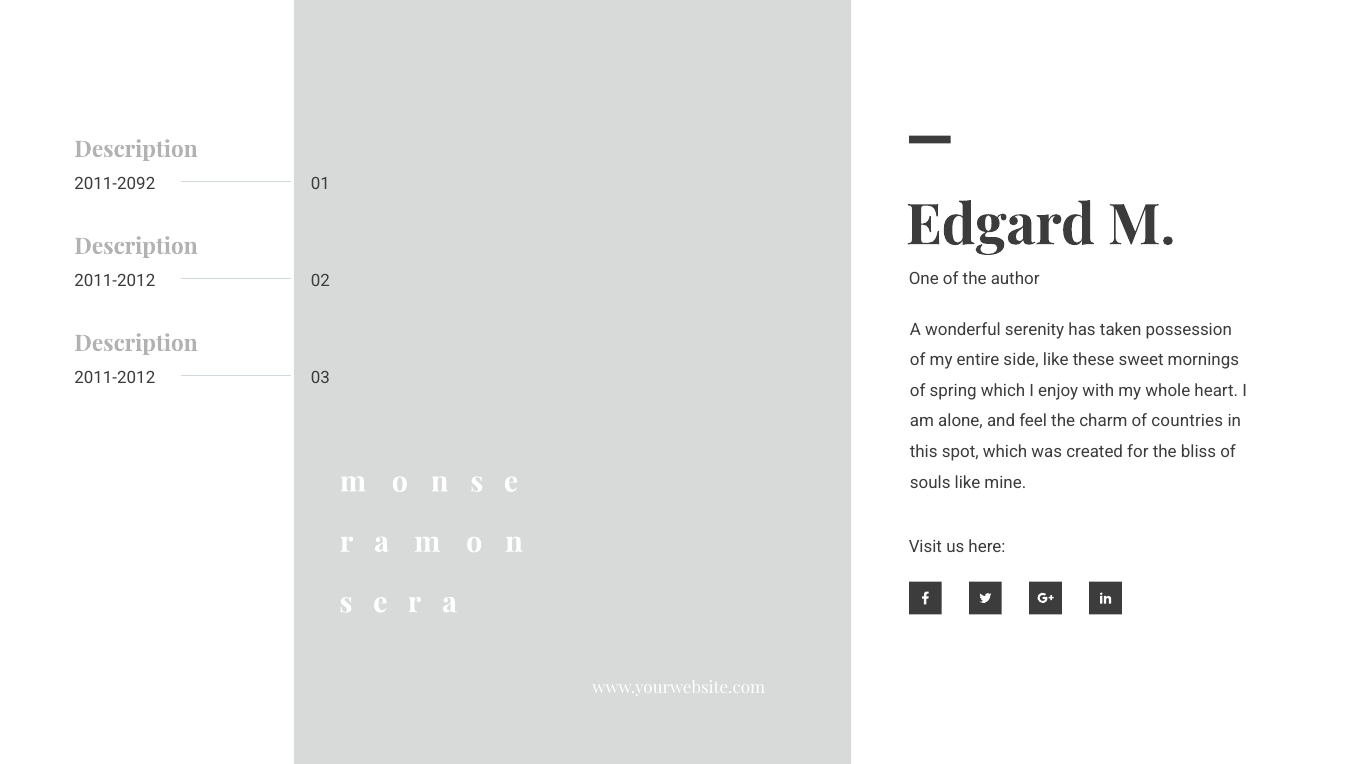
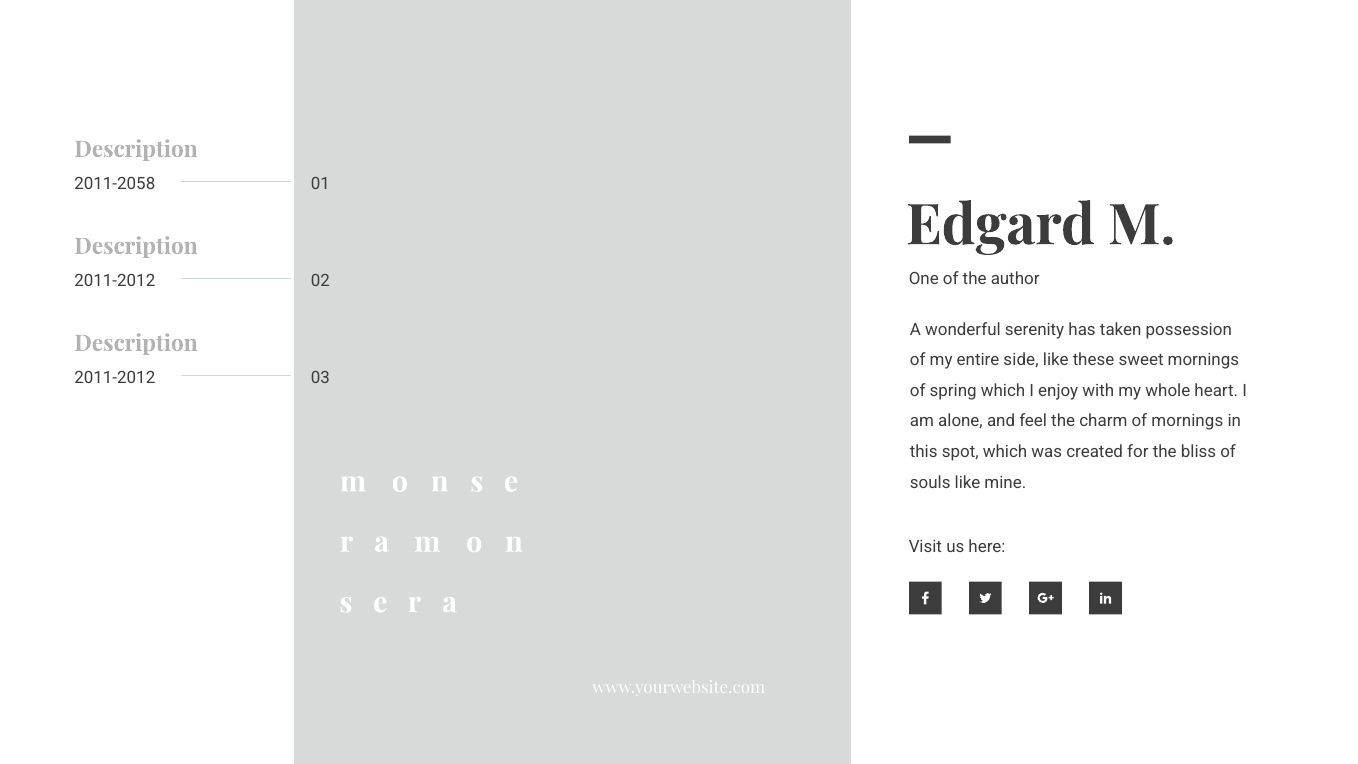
2011-2092: 2011-2092 -> 2011-2058
of countries: countries -> mornings
